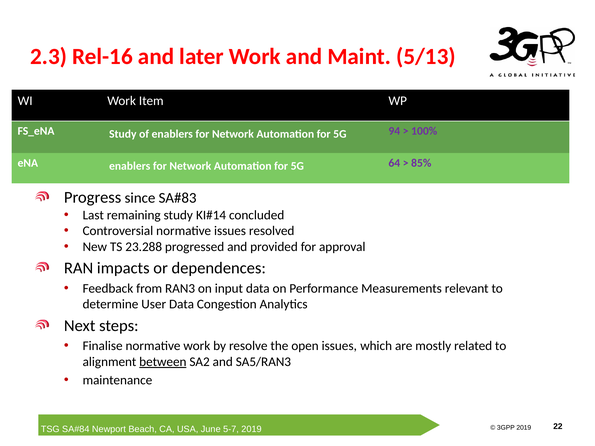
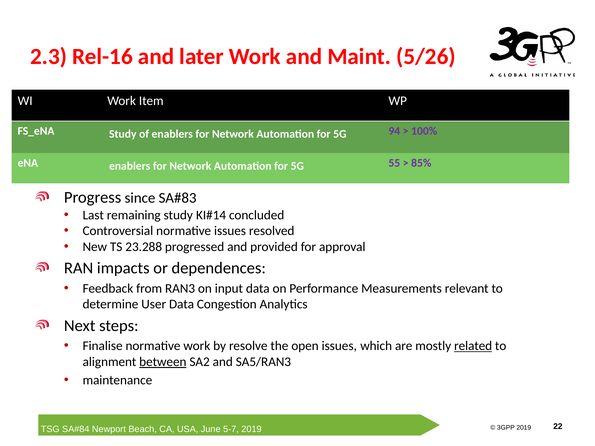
5/13: 5/13 -> 5/26
64: 64 -> 55
related underline: none -> present
